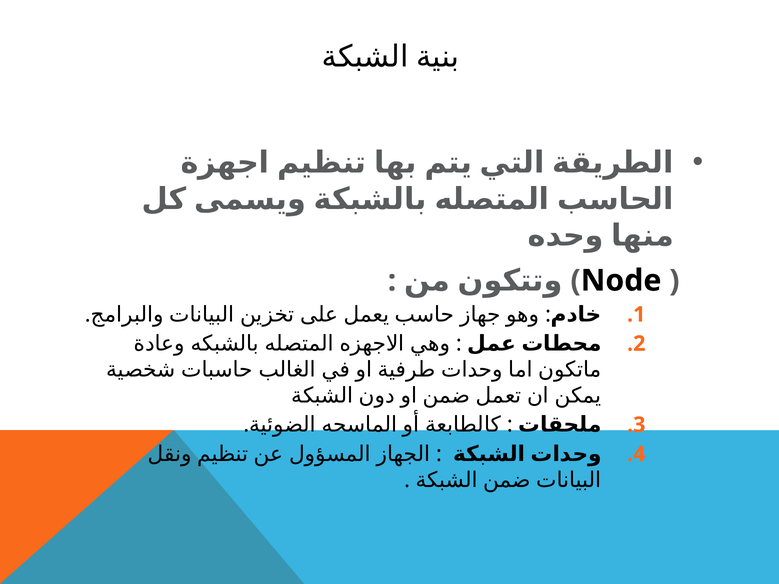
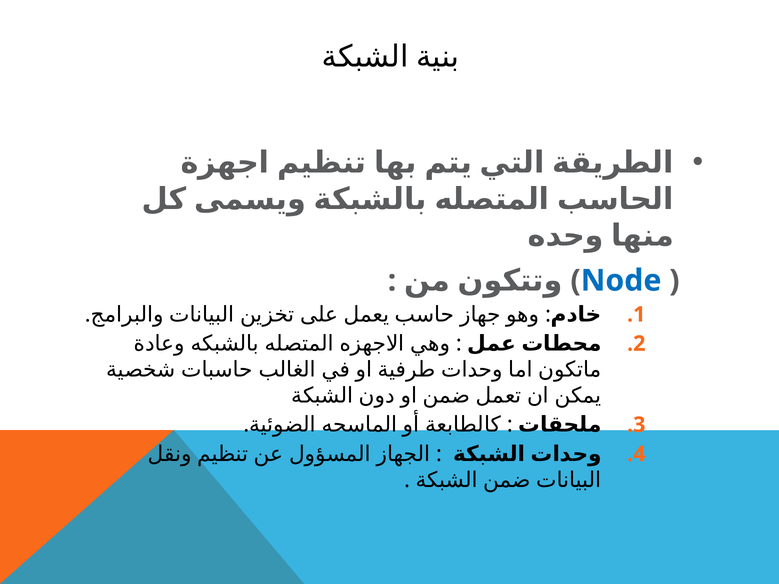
Node colour: black -> blue
